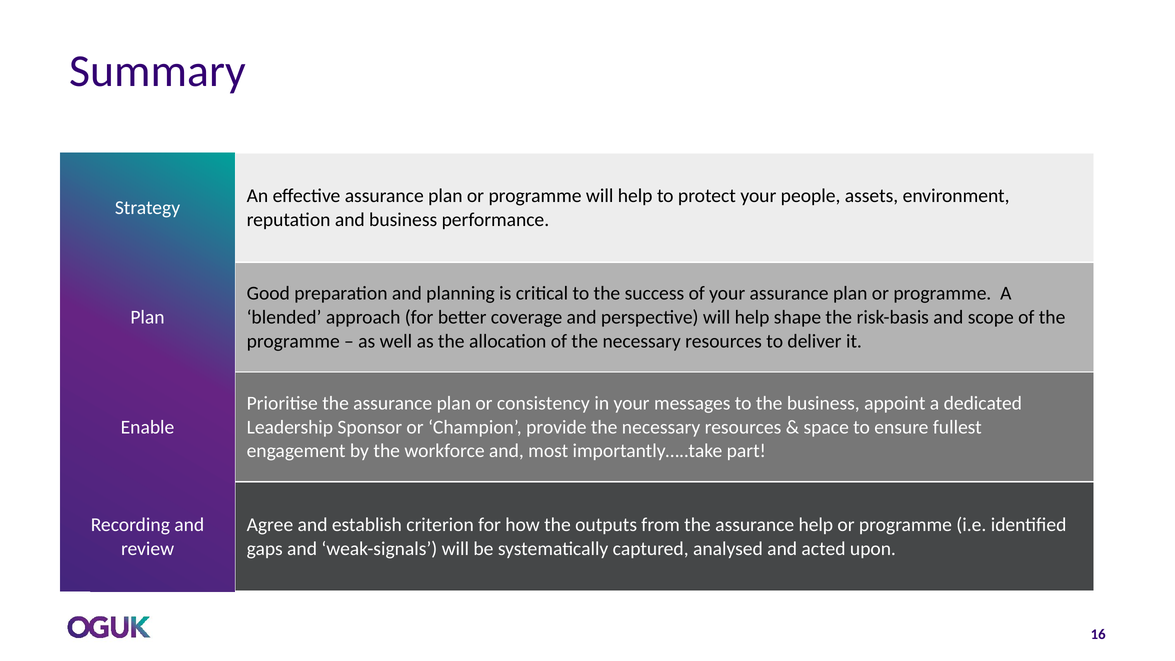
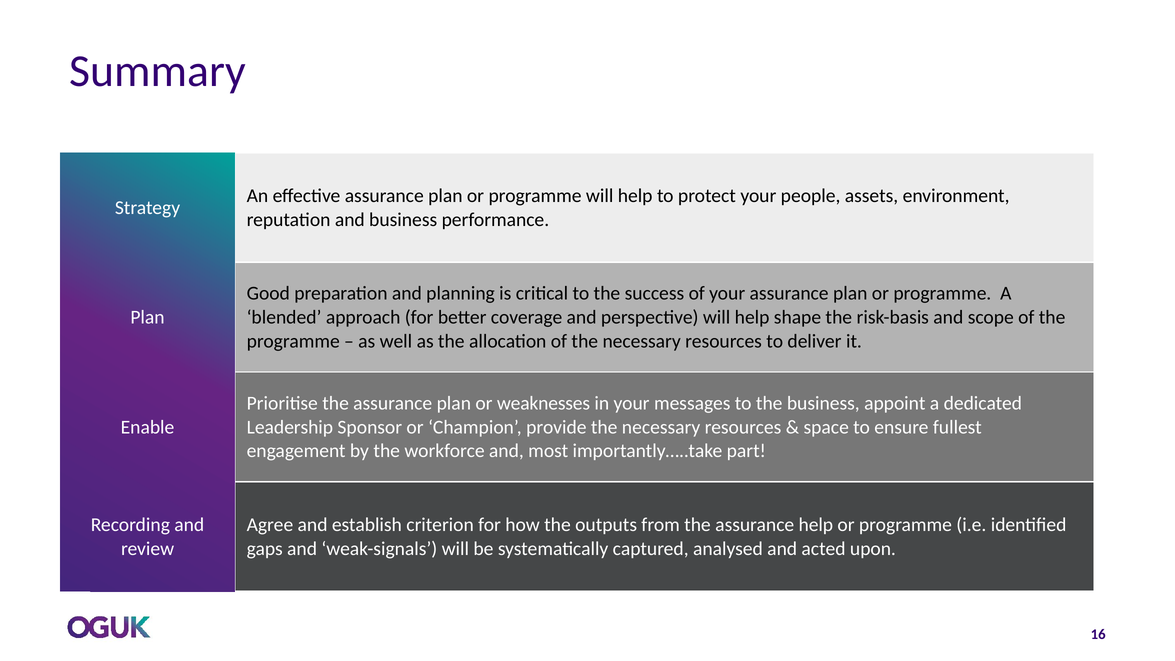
consistency: consistency -> weaknesses
